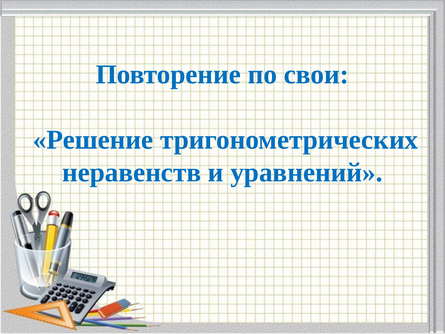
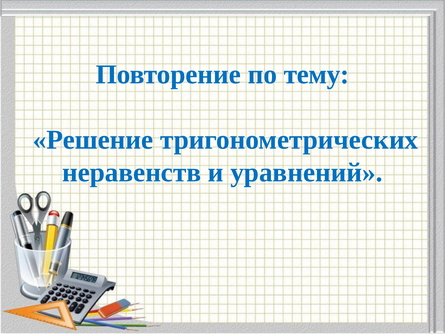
свои: свои -> тему
